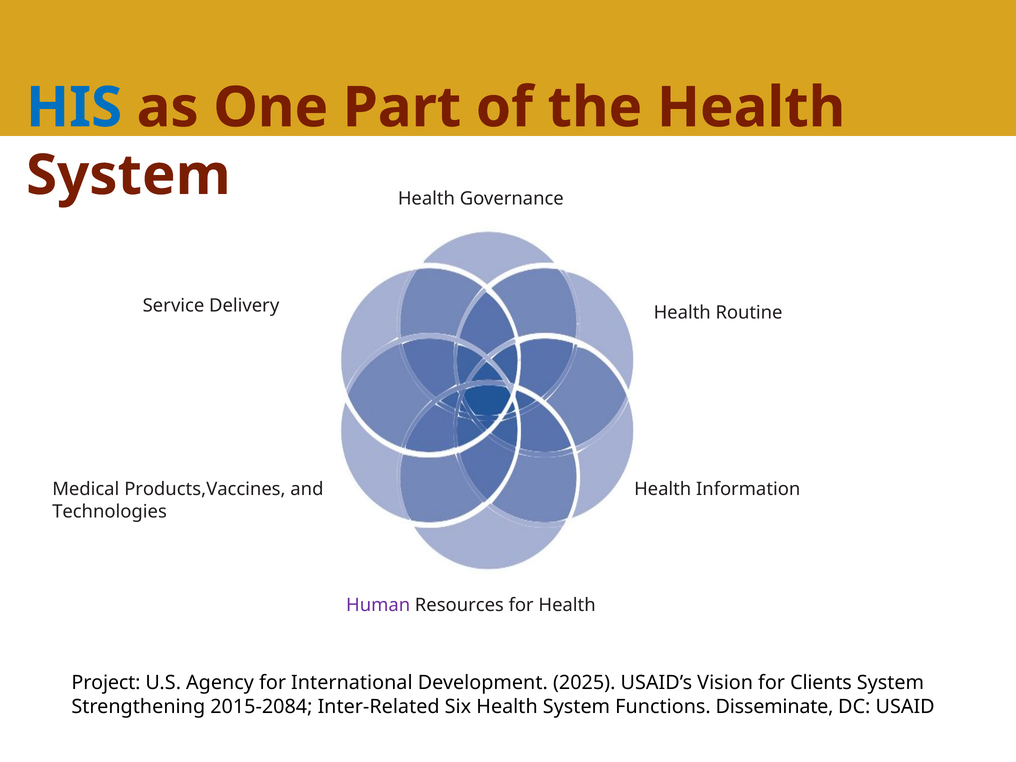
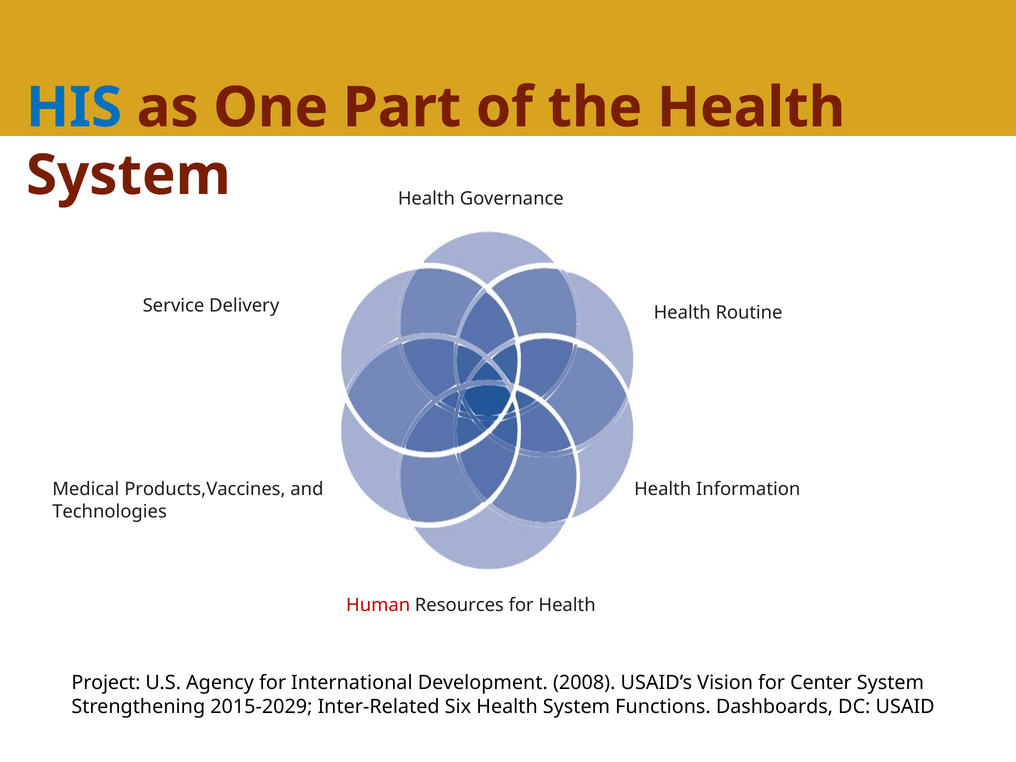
Human colour: purple -> red
2025: 2025 -> 2008
Clients: Clients -> Center
2015-2084: 2015-2084 -> 2015-2029
Disseminate: Disseminate -> Dashboards
